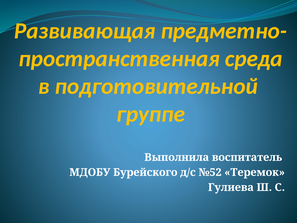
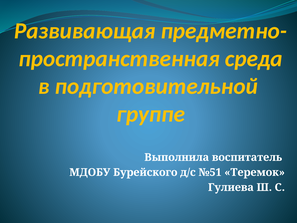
№52: №52 -> №51
